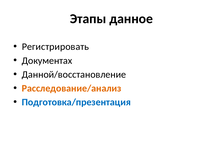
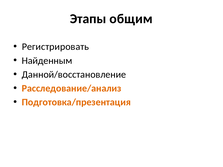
данное: данное -> общим
Документах: Документах -> Найденным
Подготовка/презентация colour: blue -> orange
